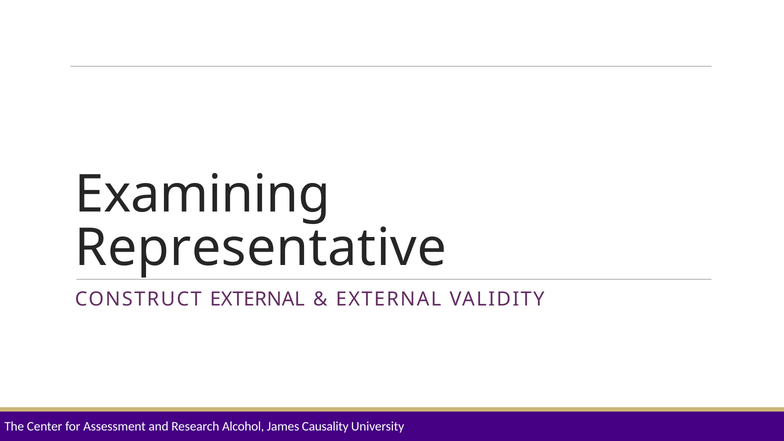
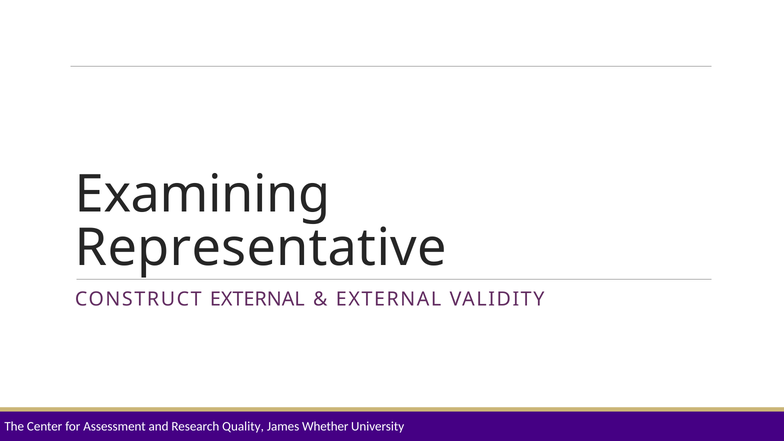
Alcohol: Alcohol -> Quality
Causality: Causality -> Whether
